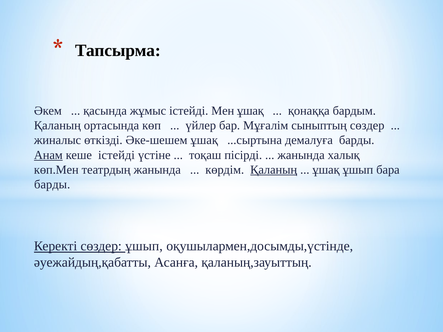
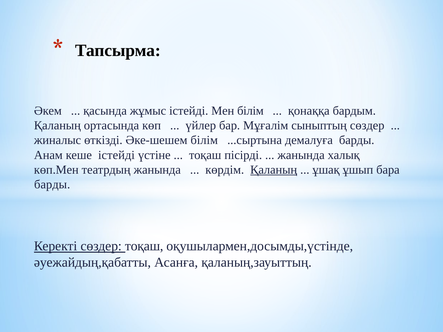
Мен ұшақ: ұшақ -> білім
Әке-шешем ұшақ: ұшақ -> білім
Анам underline: present -> none
сөздер ұшып: ұшып -> тоқаш
